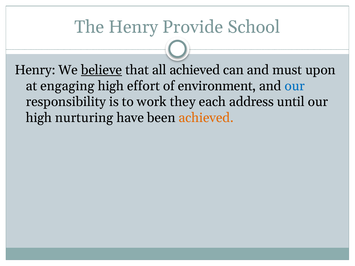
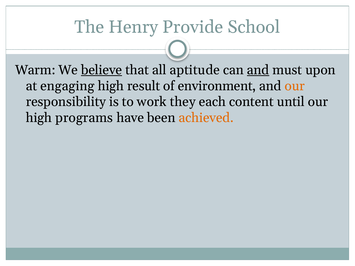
Henry at (35, 70): Henry -> Warm
all achieved: achieved -> aptitude
and at (258, 70) underline: none -> present
effort: effort -> result
our at (295, 86) colour: blue -> orange
address: address -> content
nurturing: nurturing -> programs
